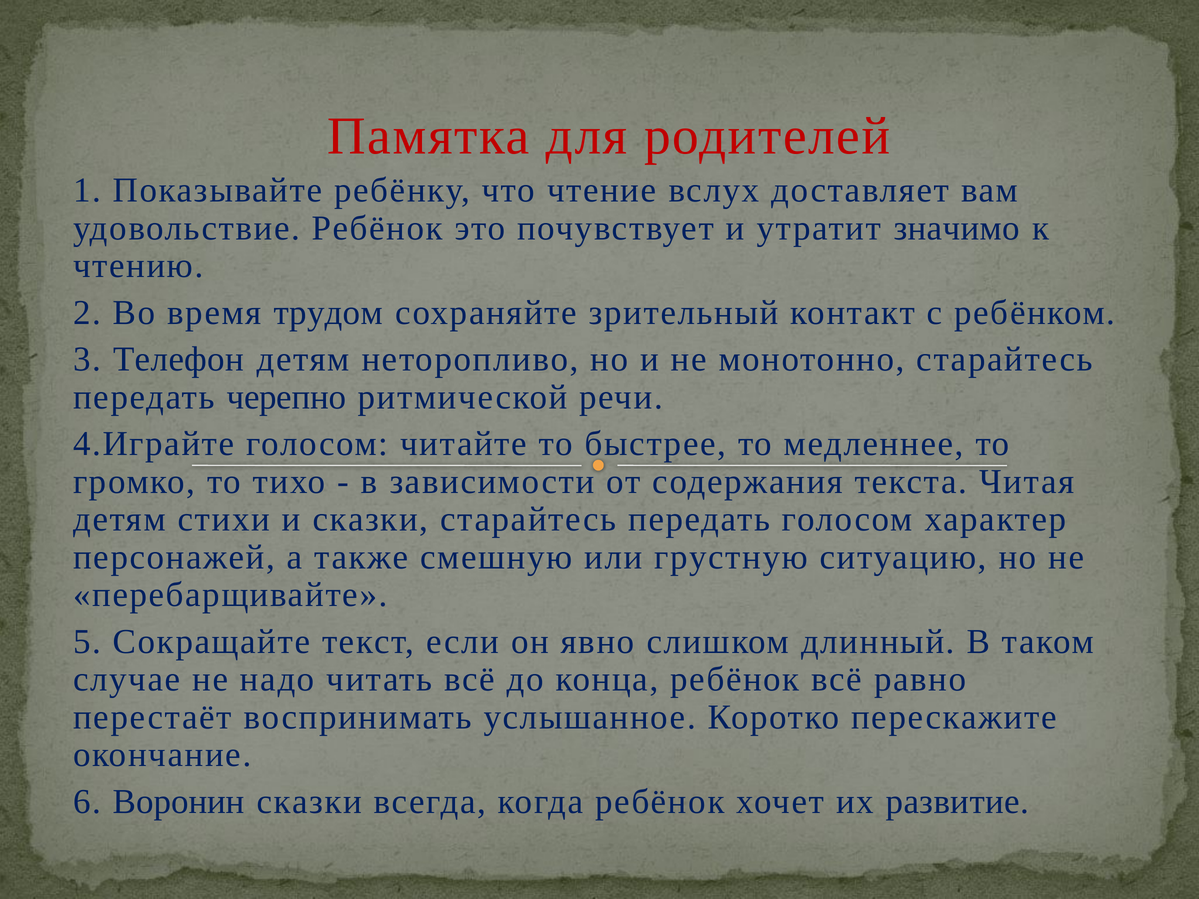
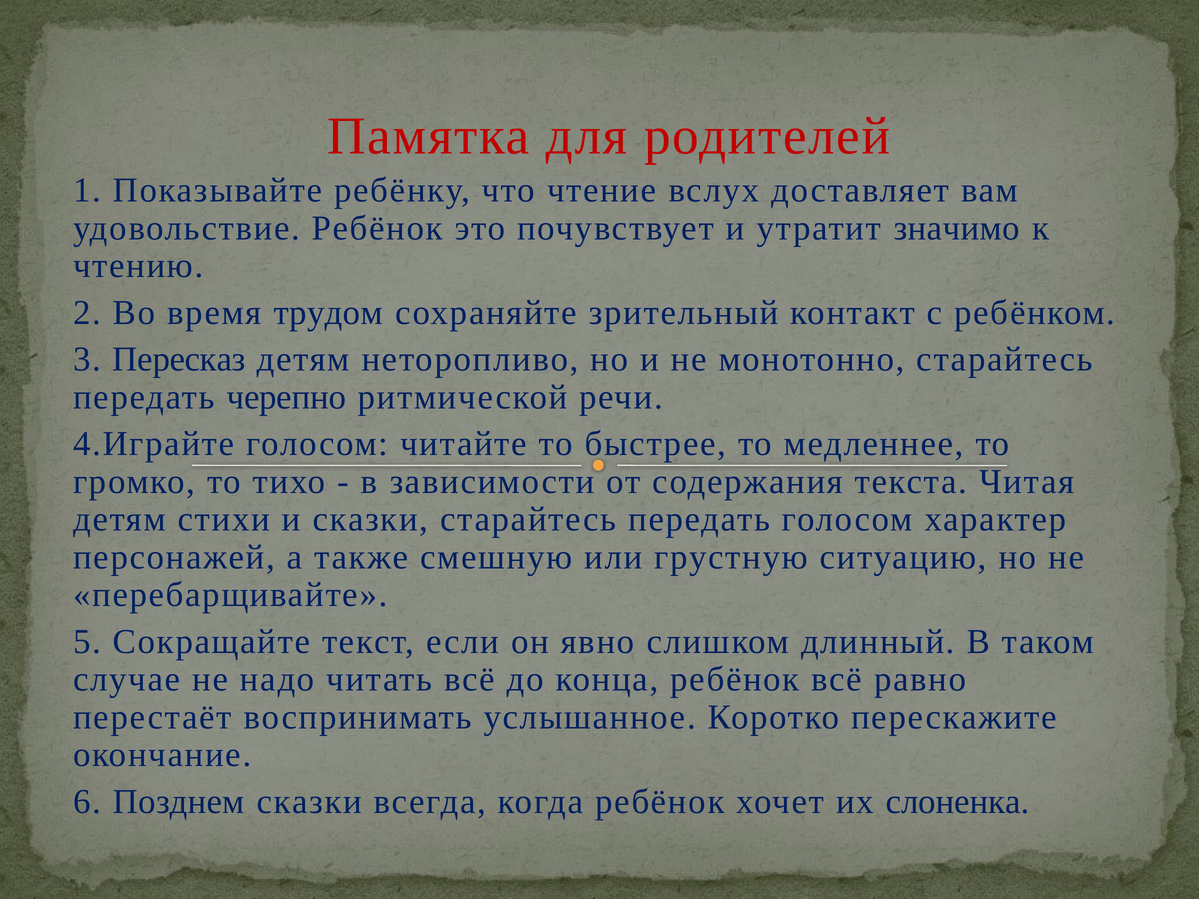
Телефон: Телефон -> Пересказ
Воронин: Воронин -> Позднем
развитие: развитие -> слоненка
